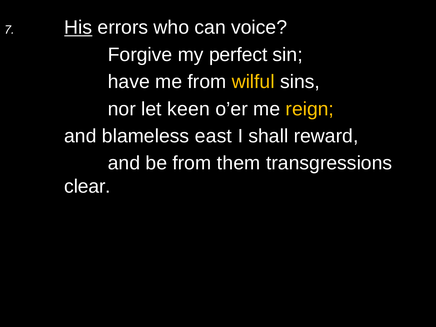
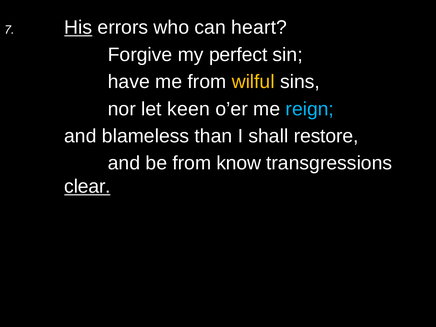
voice: voice -> heart
reign colour: yellow -> light blue
east: east -> than
reward: reward -> restore
them: them -> know
clear underline: none -> present
